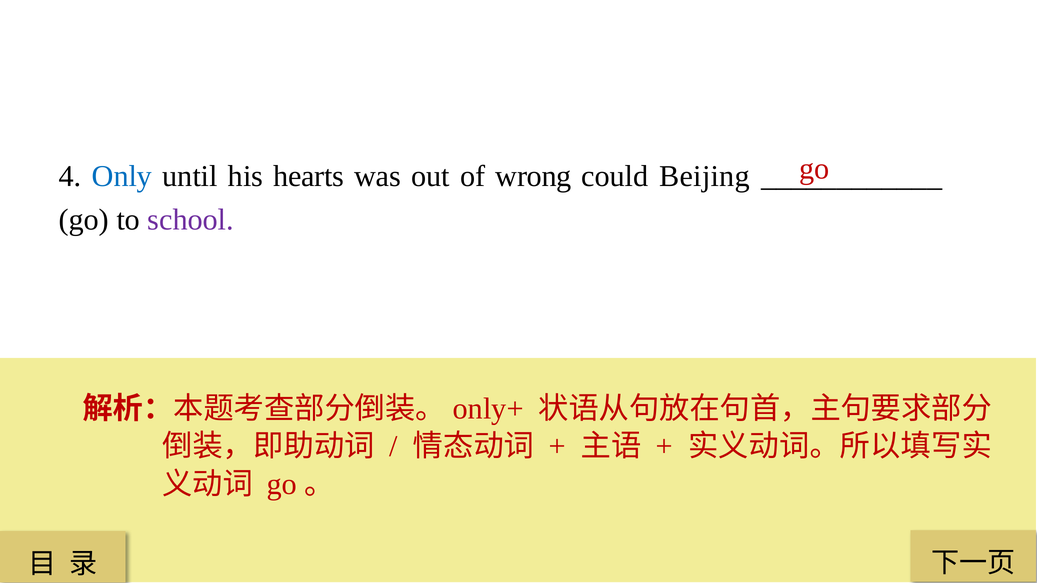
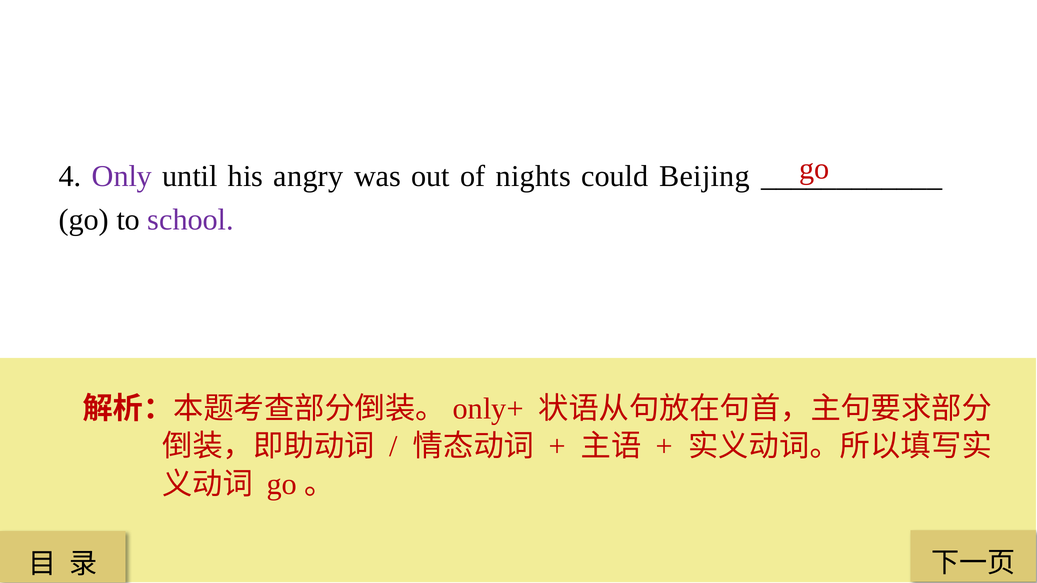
Only colour: blue -> purple
hearts: hearts -> angry
wrong: wrong -> nights
